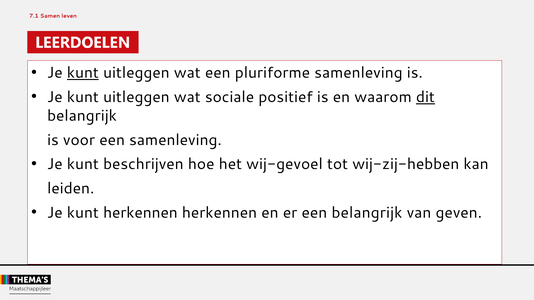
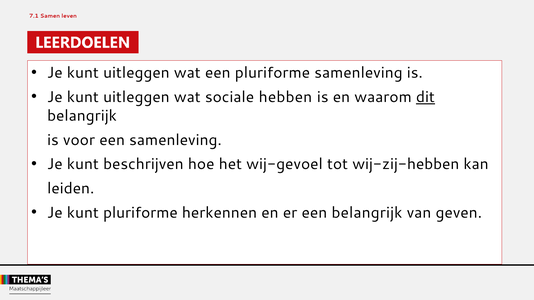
kunt at (83, 73) underline: present -> none
positief: positief -> hebben
kunt herkennen: herkennen -> pluriforme
